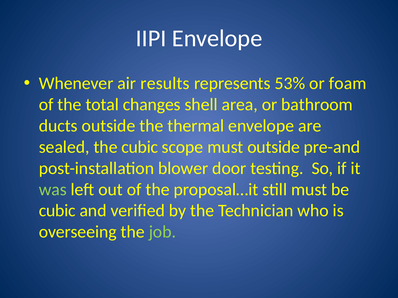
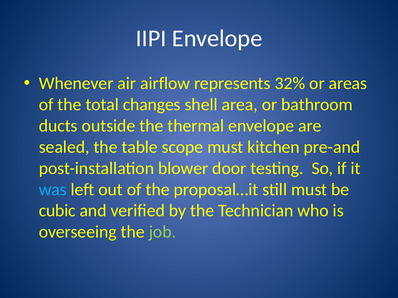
results: results -> airflow
53%: 53% -> 32%
foam: foam -> areas
the cubic: cubic -> table
must outside: outside -> kitchen
was colour: light green -> light blue
